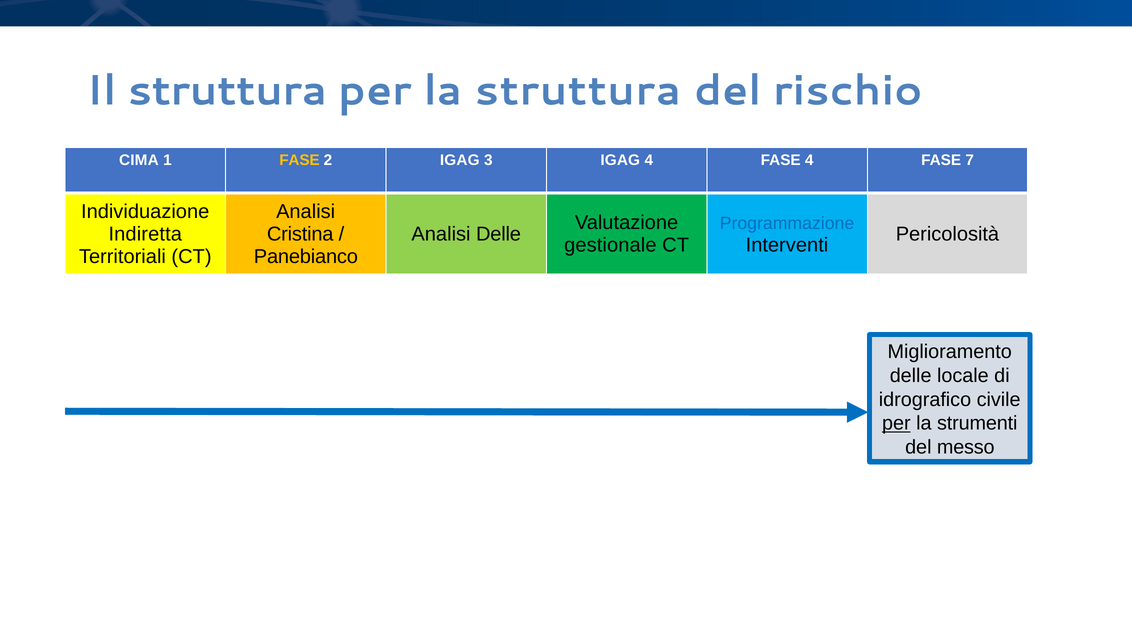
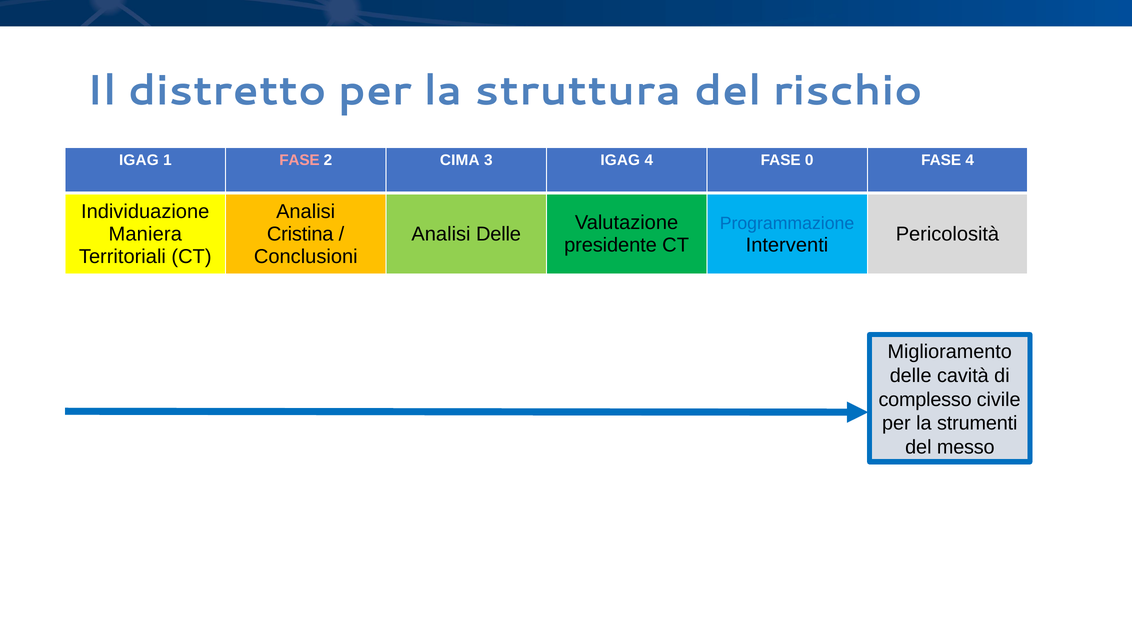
Il struttura: struttura -> distretto
CIMA at (139, 160): CIMA -> IGAG
FASE at (299, 160) colour: yellow -> pink
2 IGAG: IGAG -> CIMA
FASE 4: 4 -> 0
FASE 7: 7 -> 4
Indiretta: Indiretta -> Maniera
gestionale: gestionale -> presidente
Panebianco: Panebianco -> Conclusioni
locale: locale -> cavità
idrografico: idrografico -> complesso
per at (896, 423) underline: present -> none
